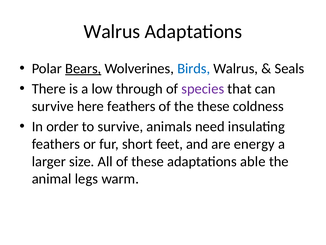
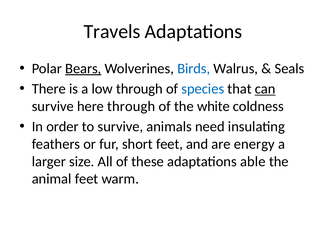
Walrus at (112, 32): Walrus -> Travels
species colour: purple -> blue
can underline: none -> present
here feathers: feathers -> through
the these: these -> white
animal legs: legs -> feet
